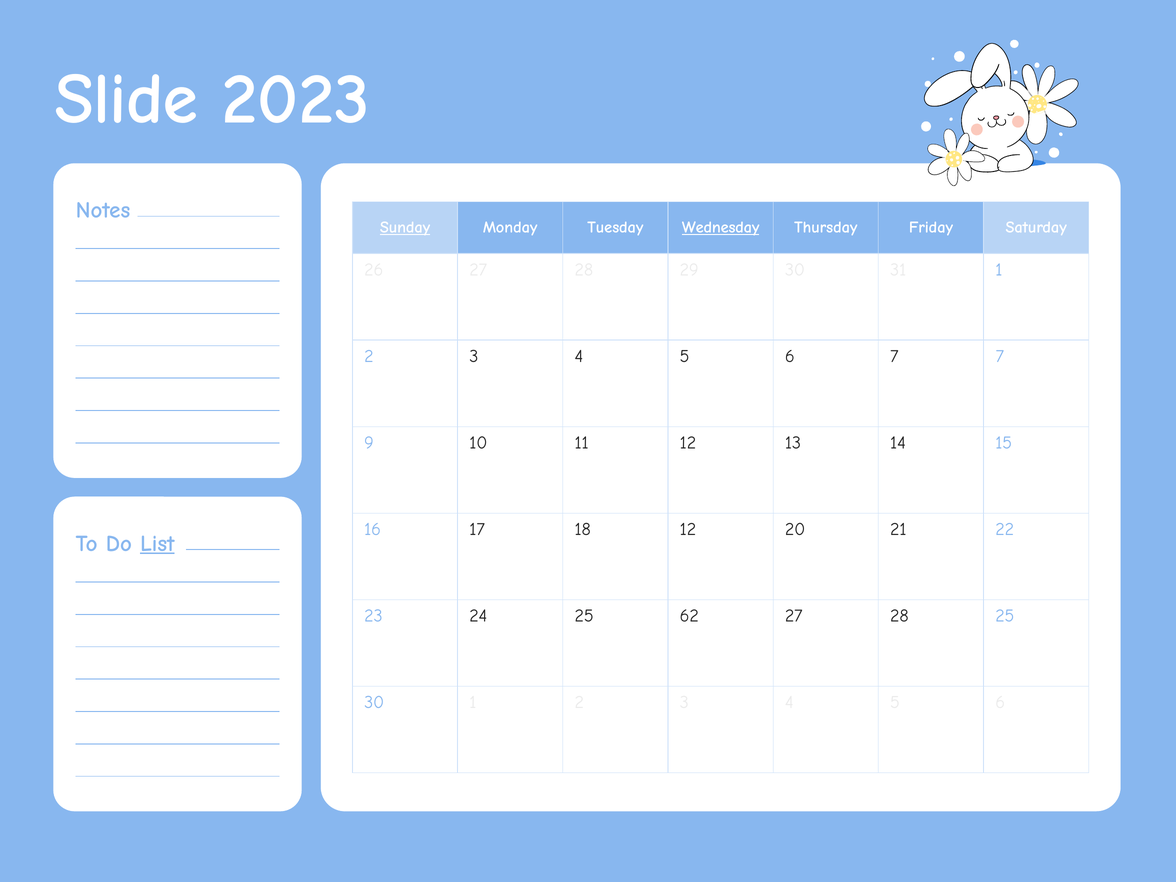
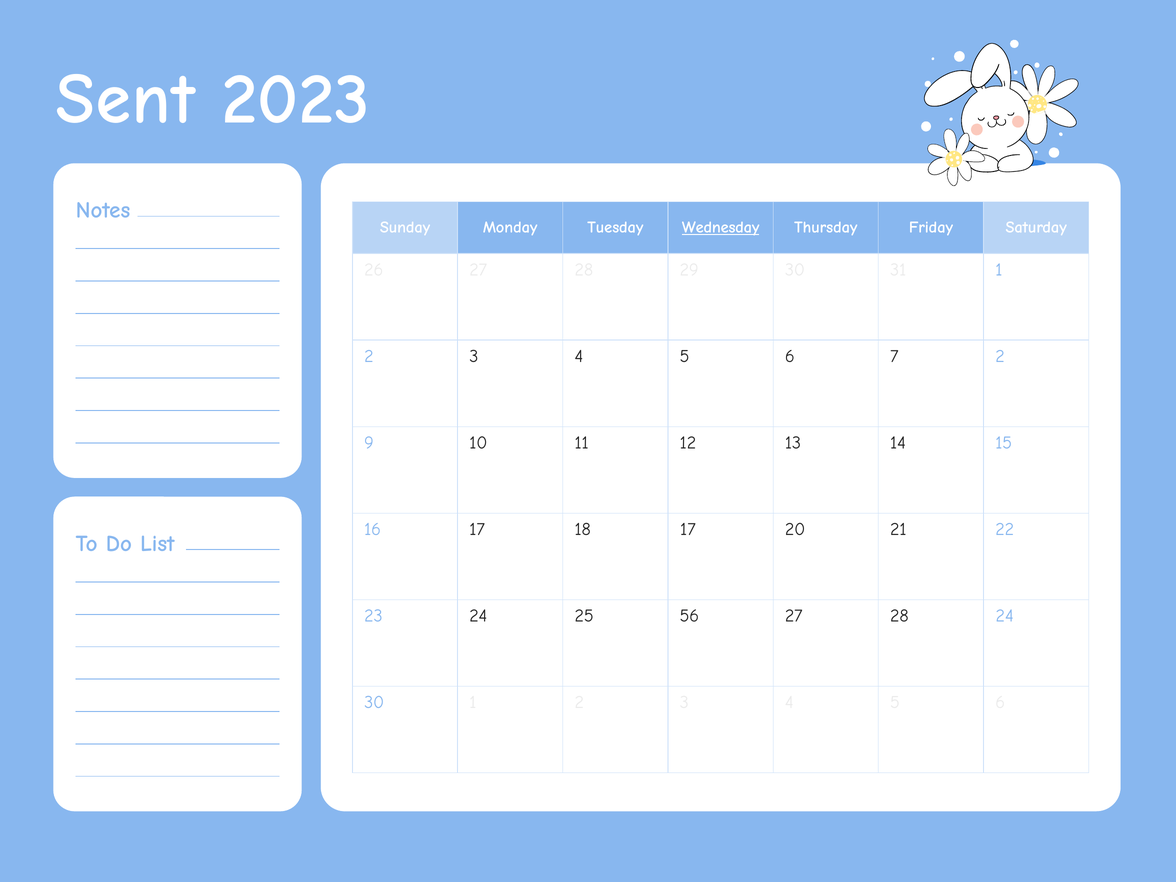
Slide: Slide -> Sent
Sunday underline: present -> none
7 7: 7 -> 2
18 12: 12 -> 17
List underline: present -> none
62: 62 -> 56
28 25: 25 -> 24
